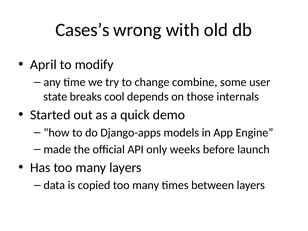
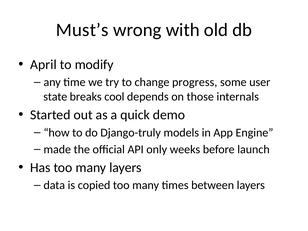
Cases’s: Cases’s -> Must’s
combine: combine -> progress
Django-apps: Django-apps -> Django-truly
